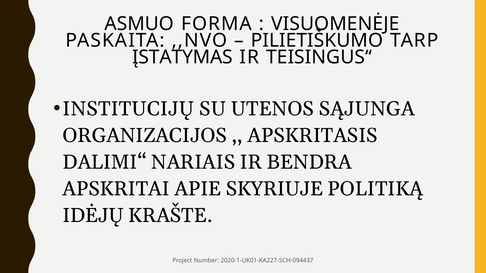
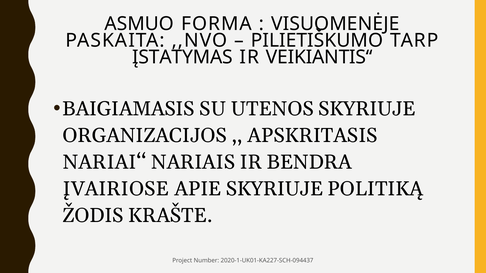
TEISINGUS‘‘: TEISINGUS‘‘ -> VEIKIANTIS‘‘
INSTITUCIJŲ: INSTITUCIJŲ -> BAIGIAMASIS
UTENOS SĄJUNGA: SĄJUNGA -> SKYRIUJE
DALIMI‘‘: DALIMI‘‘ -> NARIAI‘‘
APSKRITAI: APSKRITAI -> ĮVAIRIOSE
IDĖJŲ: IDĖJŲ -> ŽODIS
